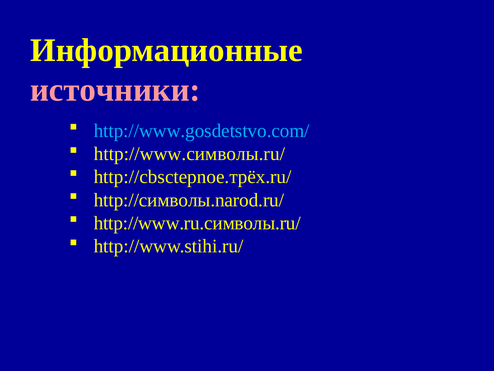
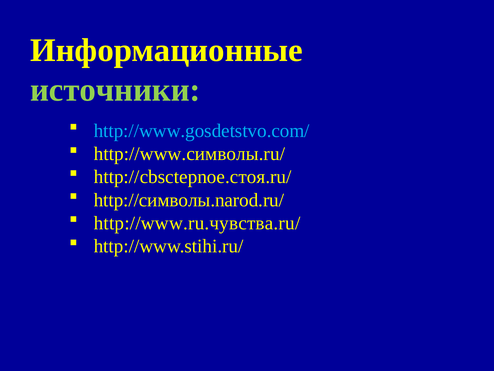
источники colour: pink -> light green
http://cbsctepnoe.трёх.ru/: http://cbsctepnoe.трёх.ru/ -> http://cbsctepnoe.стоя.ru/
http://www.ru.символы.ru/: http://www.ru.символы.ru/ -> http://www.ru.чувства.ru/
